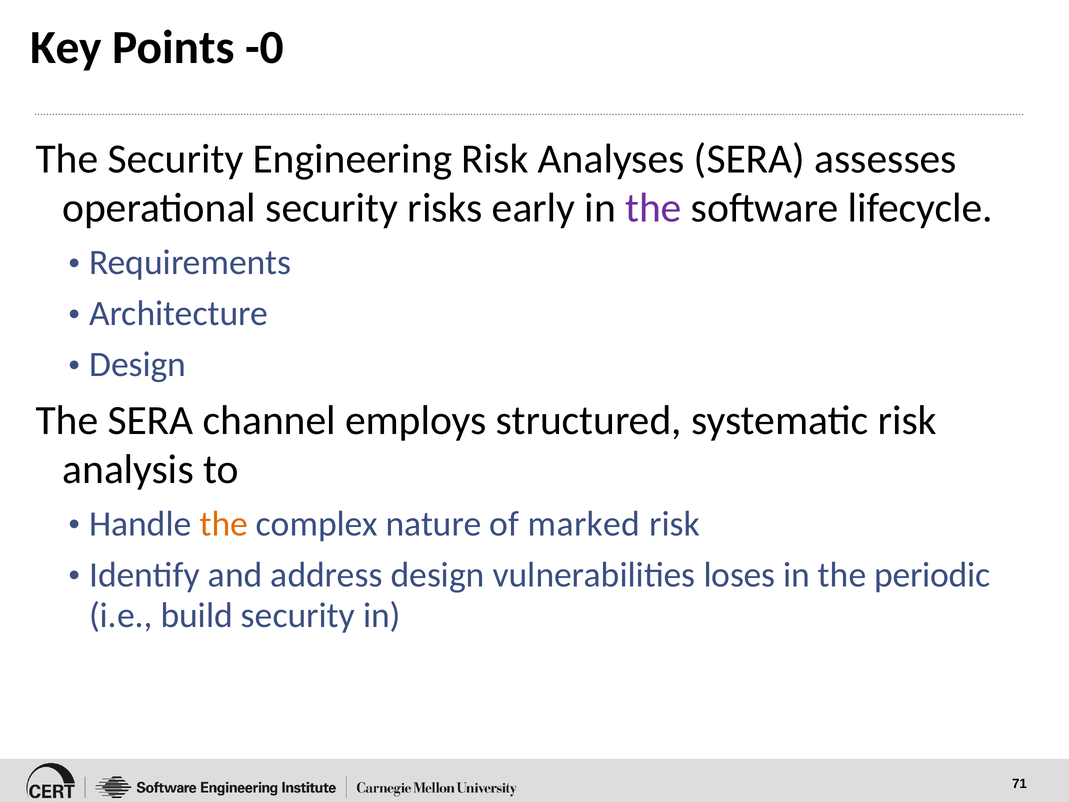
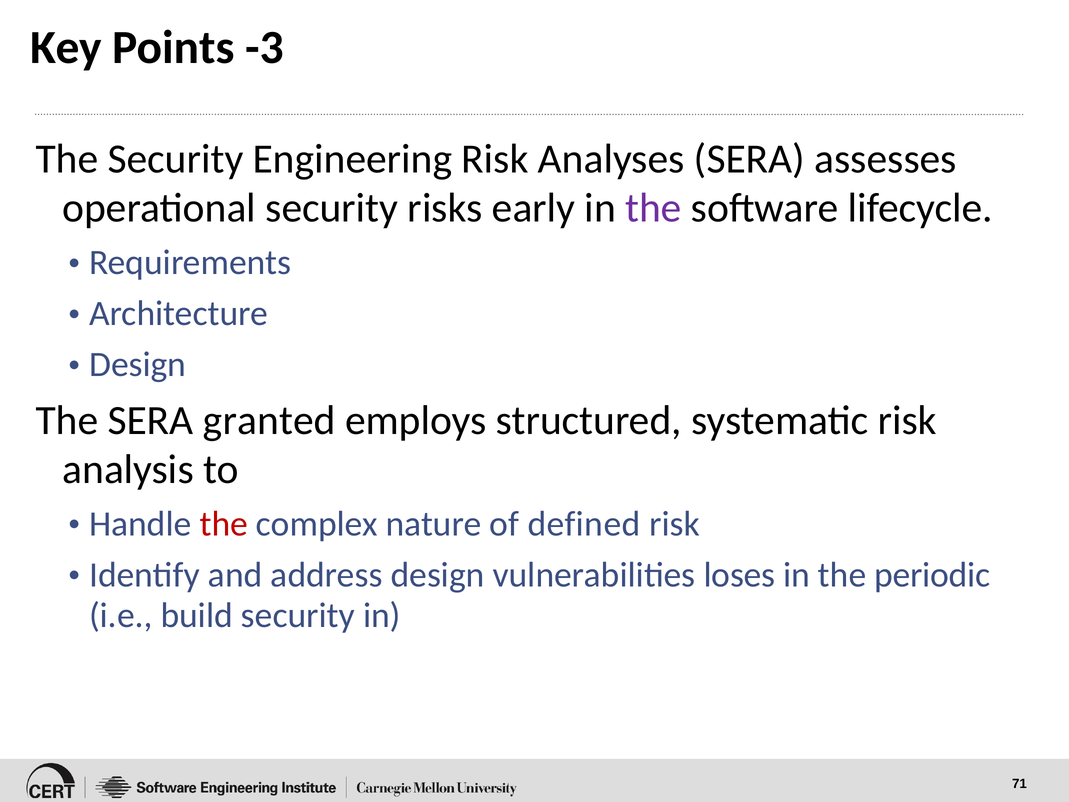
-0: -0 -> -3
channel: channel -> granted
the at (224, 524) colour: orange -> red
marked: marked -> defined
